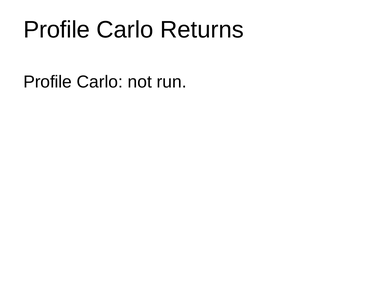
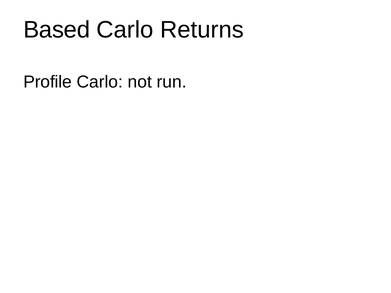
Profile at (57, 30): Profile -> Based
